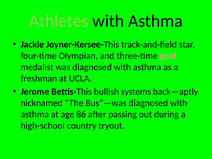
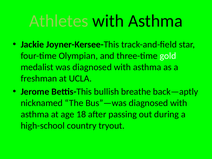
gold colour: pink -> white
systems: systems -> breathe
86: 86 -> 18
